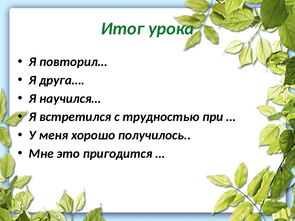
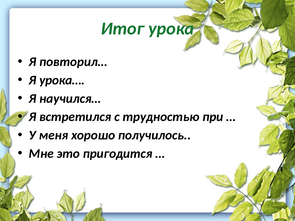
друга…: друга… -> урока…
